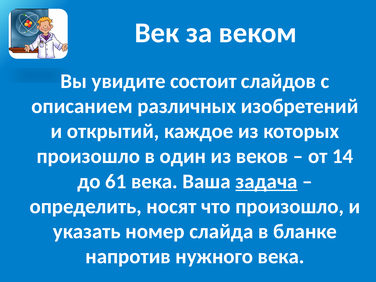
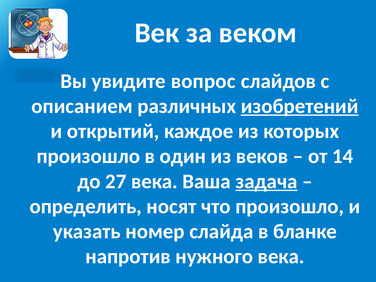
состоит: состоит -> вопрос
изобретений underline: none -> present
61: 61 -> 27
